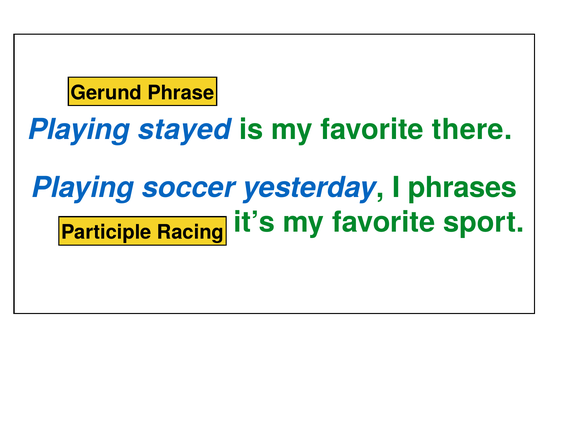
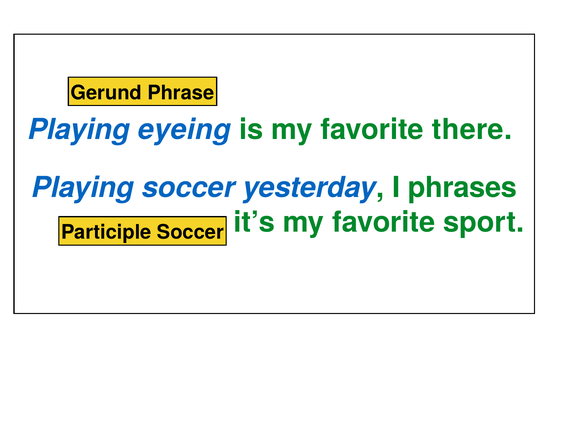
stayed: stayed -> eyeing
Participle Racing: Racing -> Soccer
